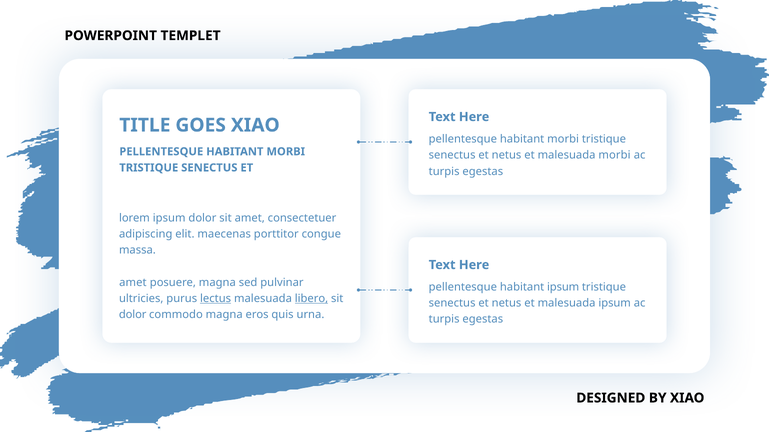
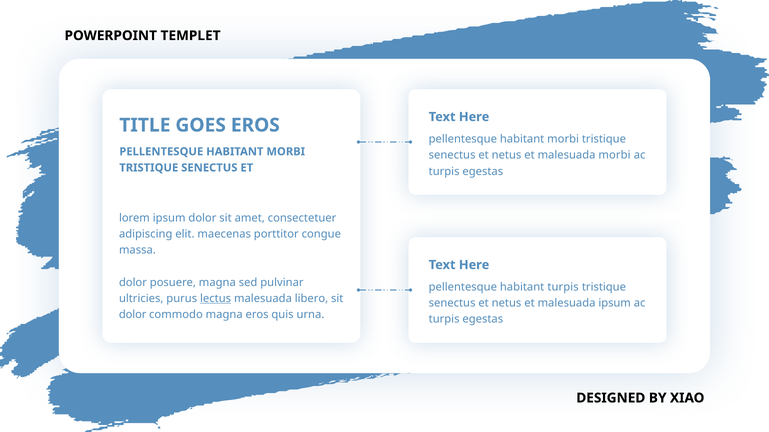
GOES XIAO: XIAO -> EROS
amet at (133, 283): amet -> dolor
habitant ipsum: ipsum -> turpis
libero underline: present -> none
